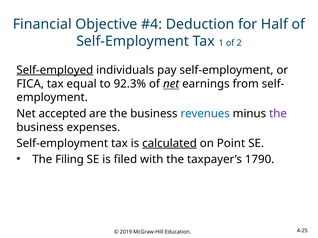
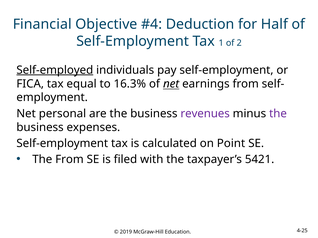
92.3%: 92.3% -> 16.3%
accepted: accepted -> personal
revenues colour: blue -> purple
calculated underline: present -> none
The Filing: Filing -> From
1790: 1790 -> 5421
